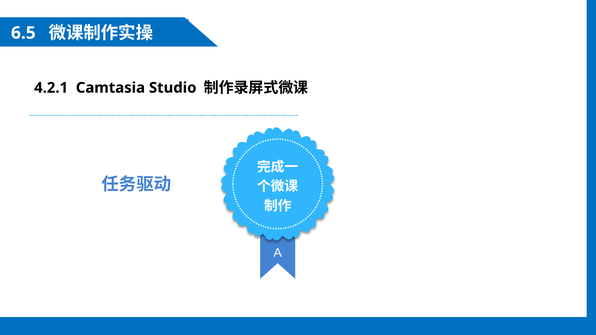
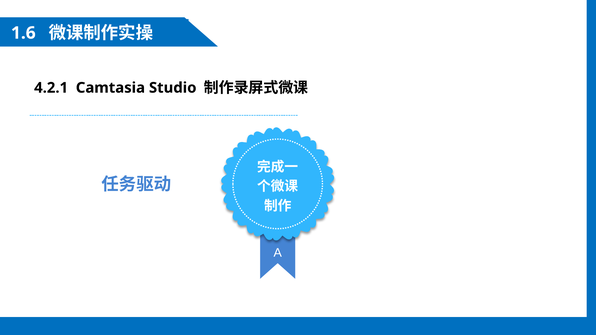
6.5: 6.5 -> 1.6
